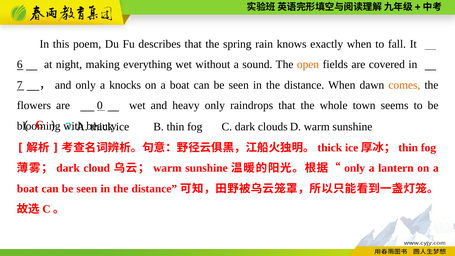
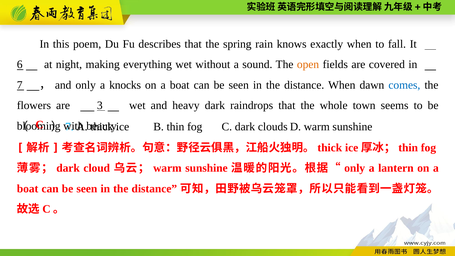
comes colour: orange -> blue
0: 0 -> 3
heavy only: only -> dark
